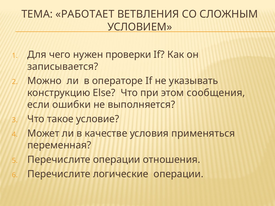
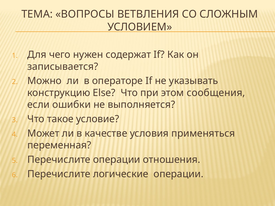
РАБОТАЕТ: РАБОТАЕТ -> ВОПРОСЫ
проверки: проверки -> содержат
